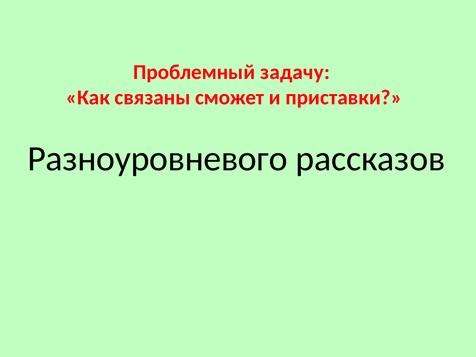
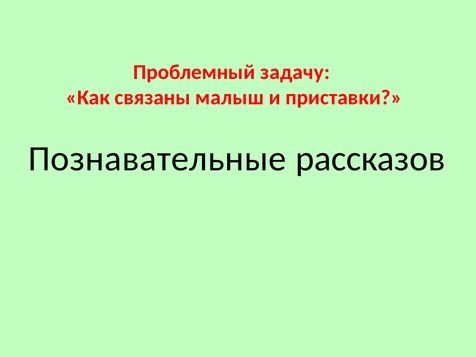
сможет: сможет -> малыш
Разноуровневого: Разноуровневого -> Познавательные
